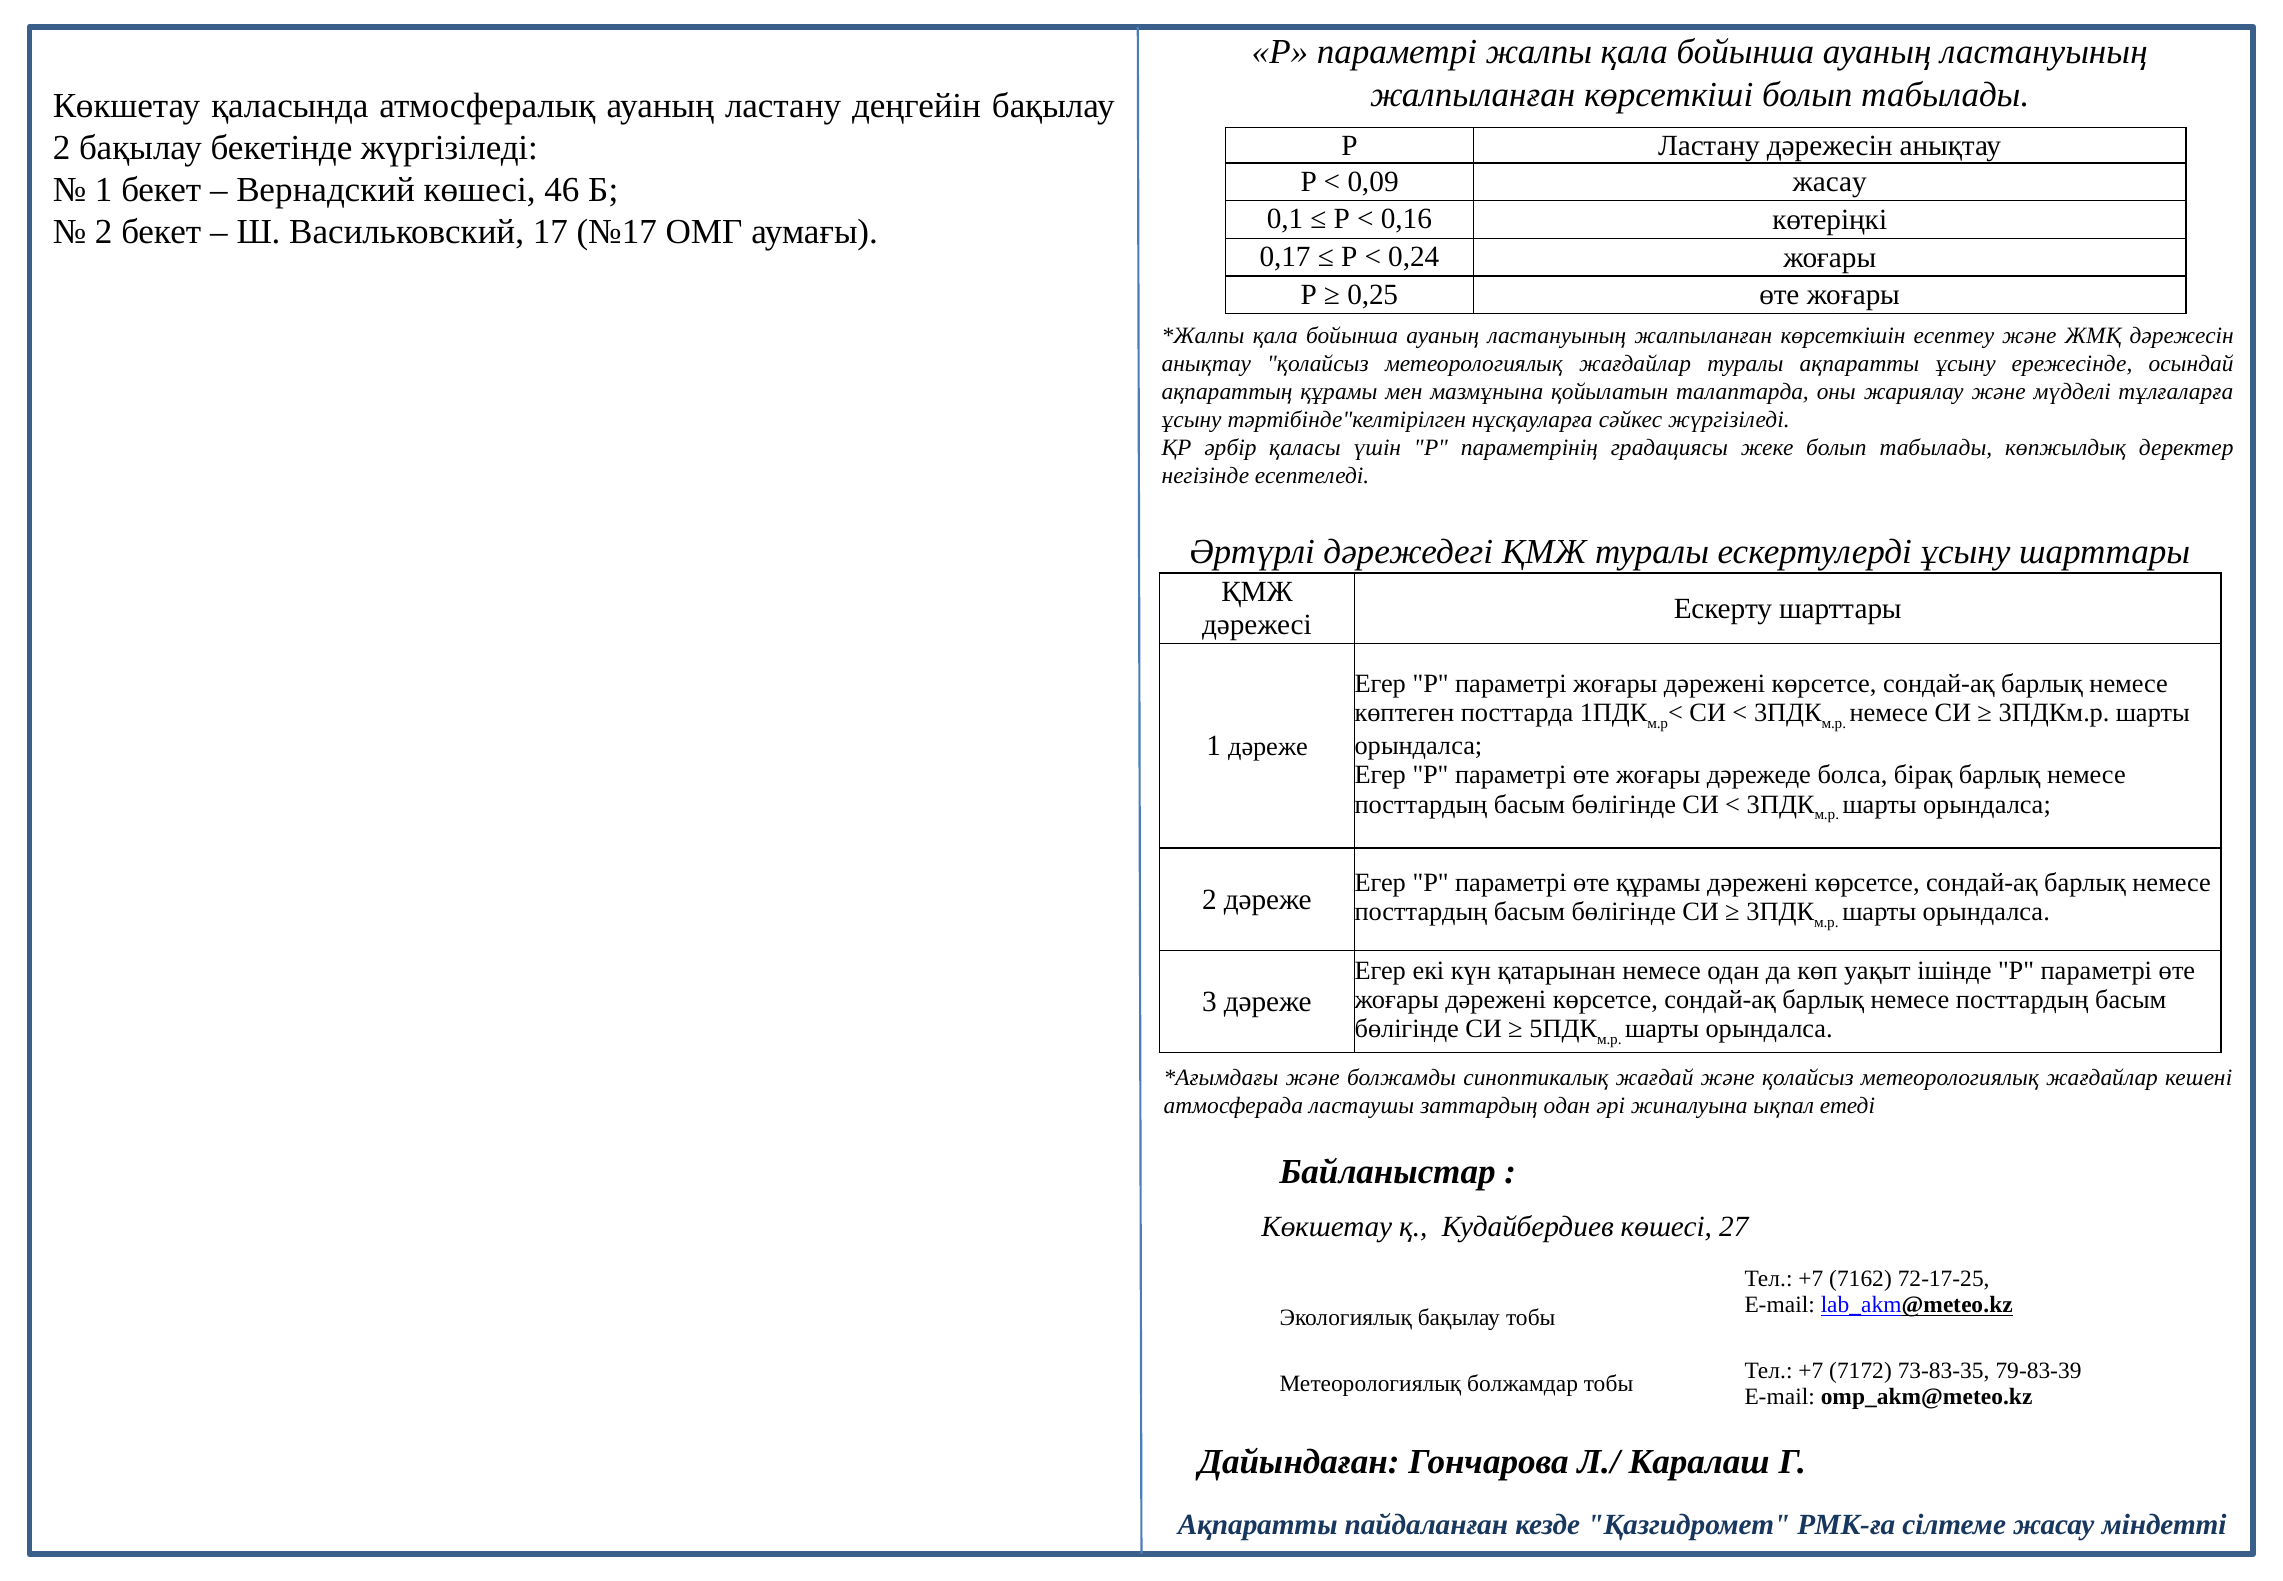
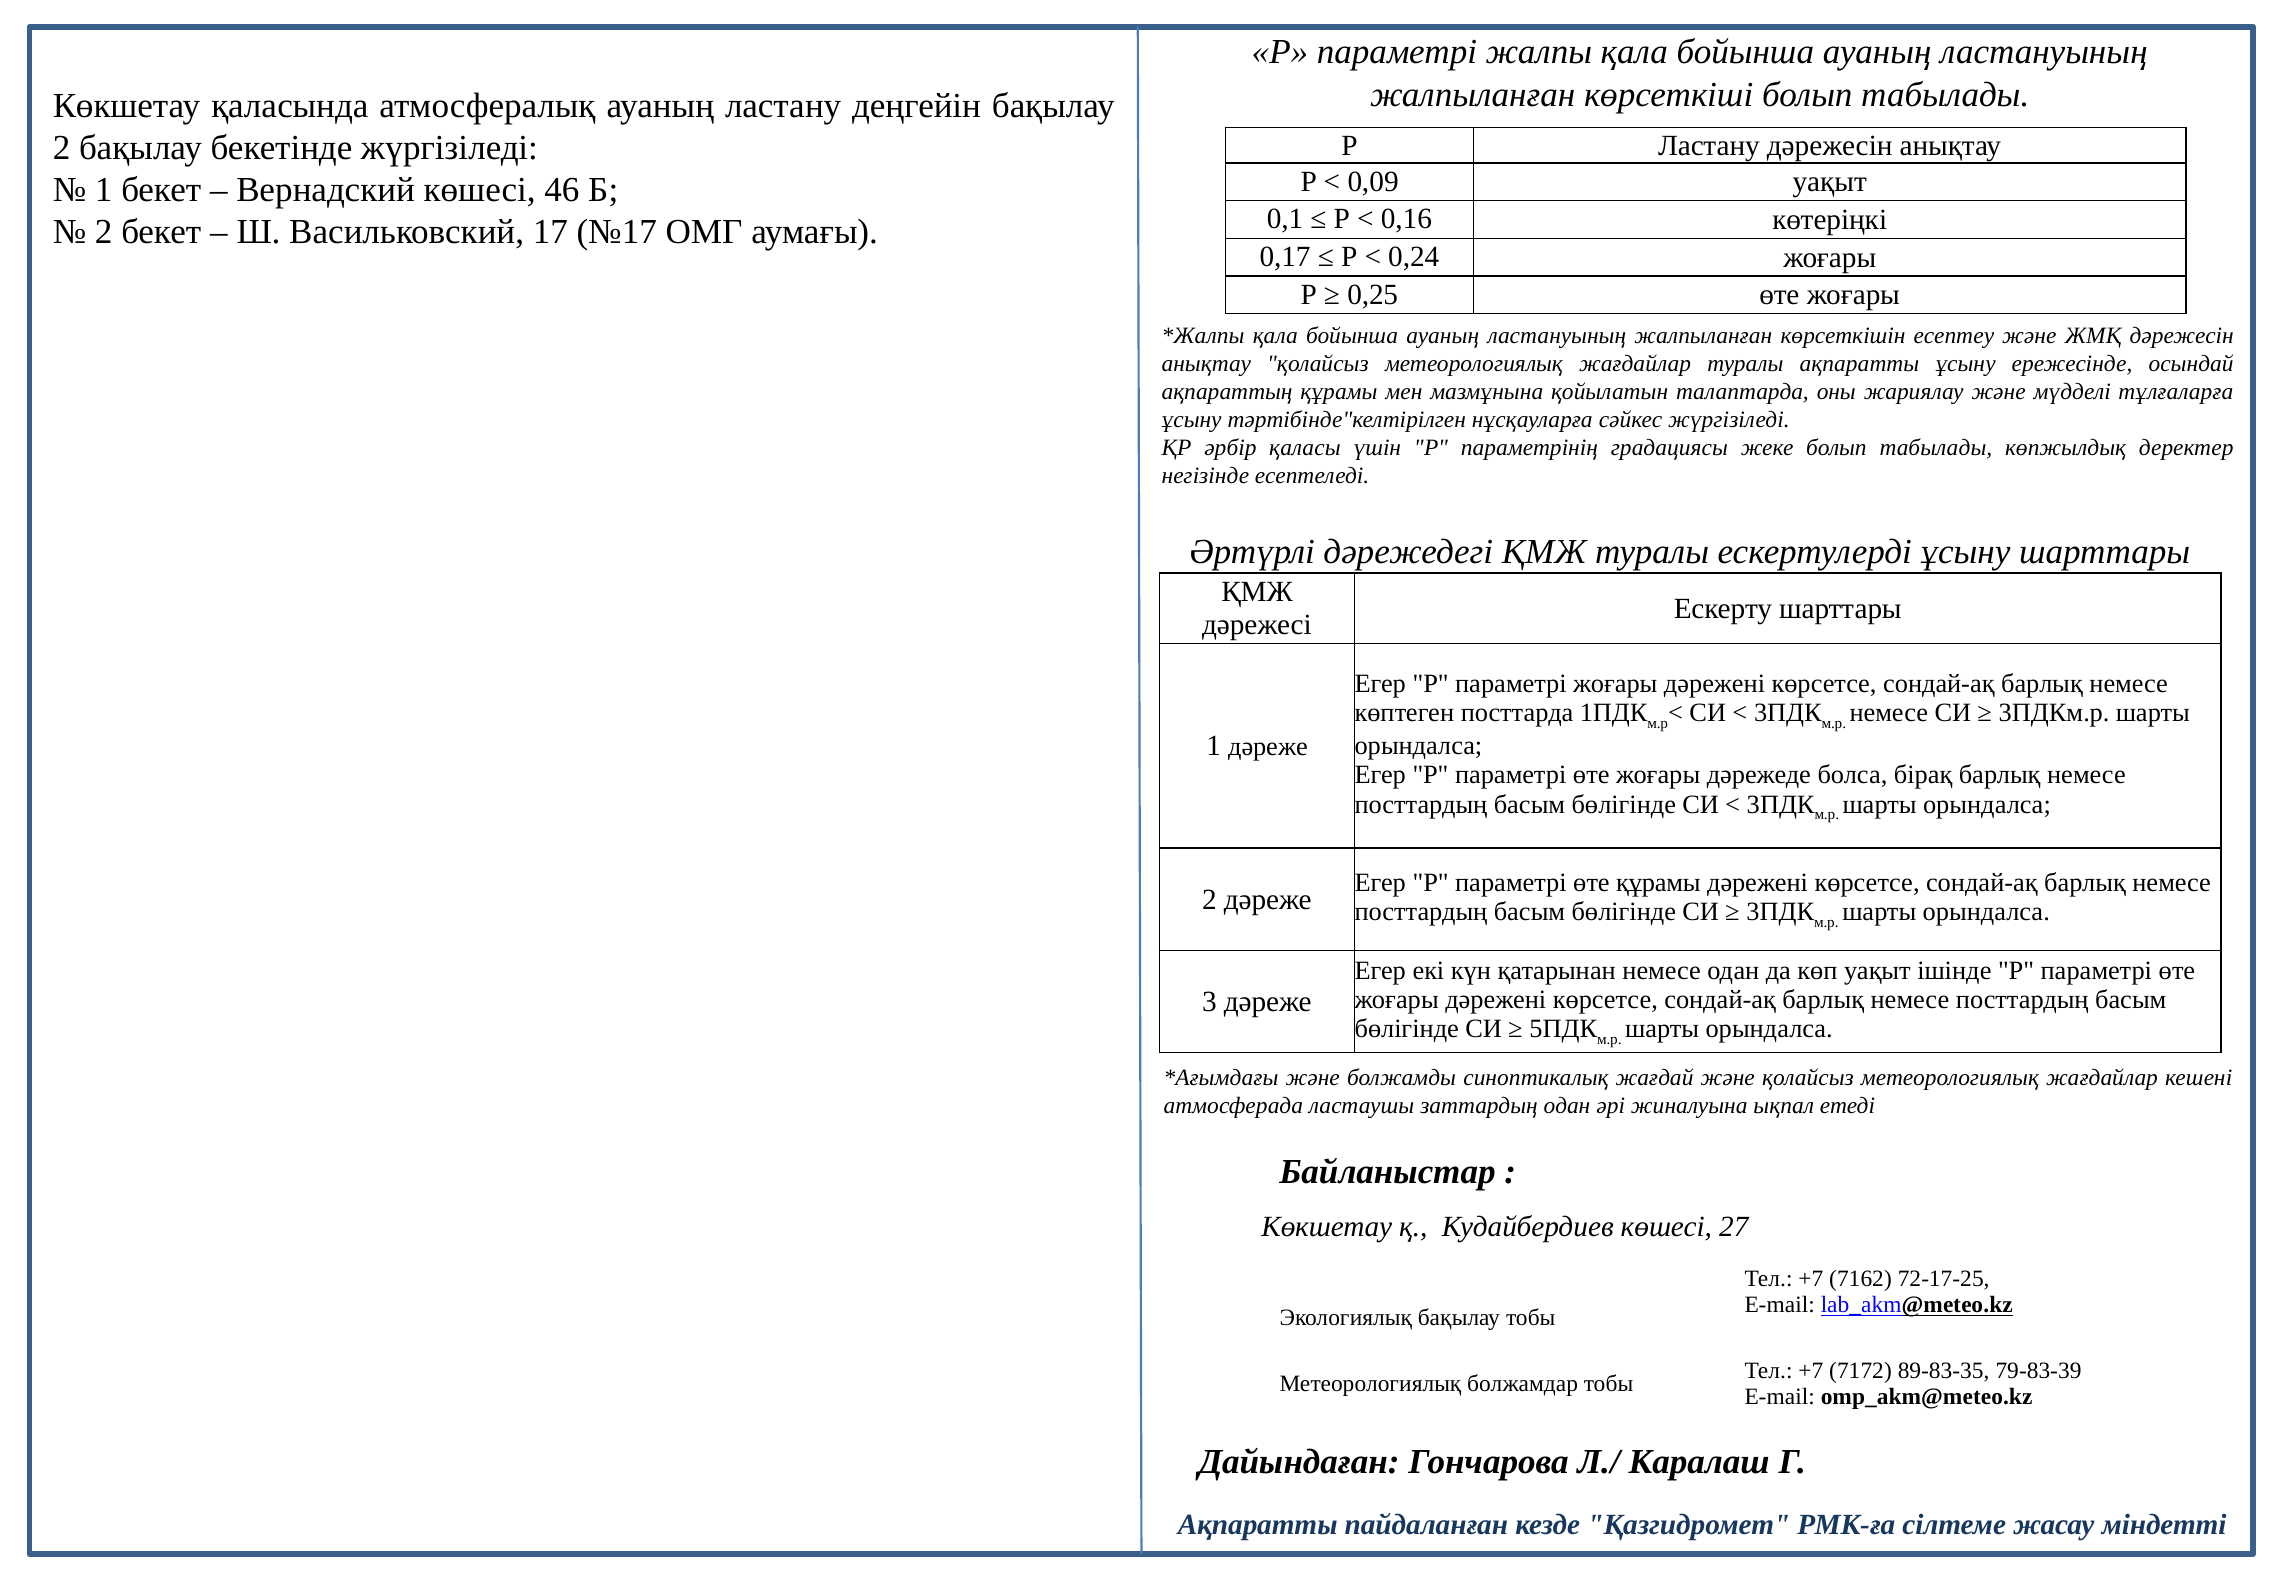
0,09 жасау: жасау -> уақыт
73-83-35: 73-83-35 -> 89-83-35
